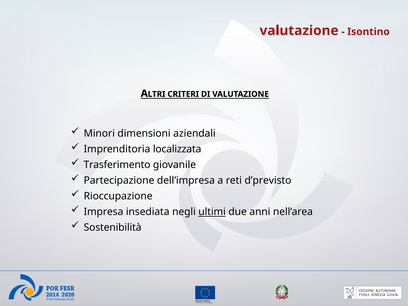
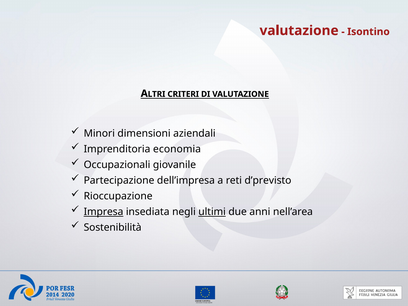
localizzata: localizzata -> economia
Trasferimento: Trasferimento -> Occupazionali
Impresa underline: none -> present
